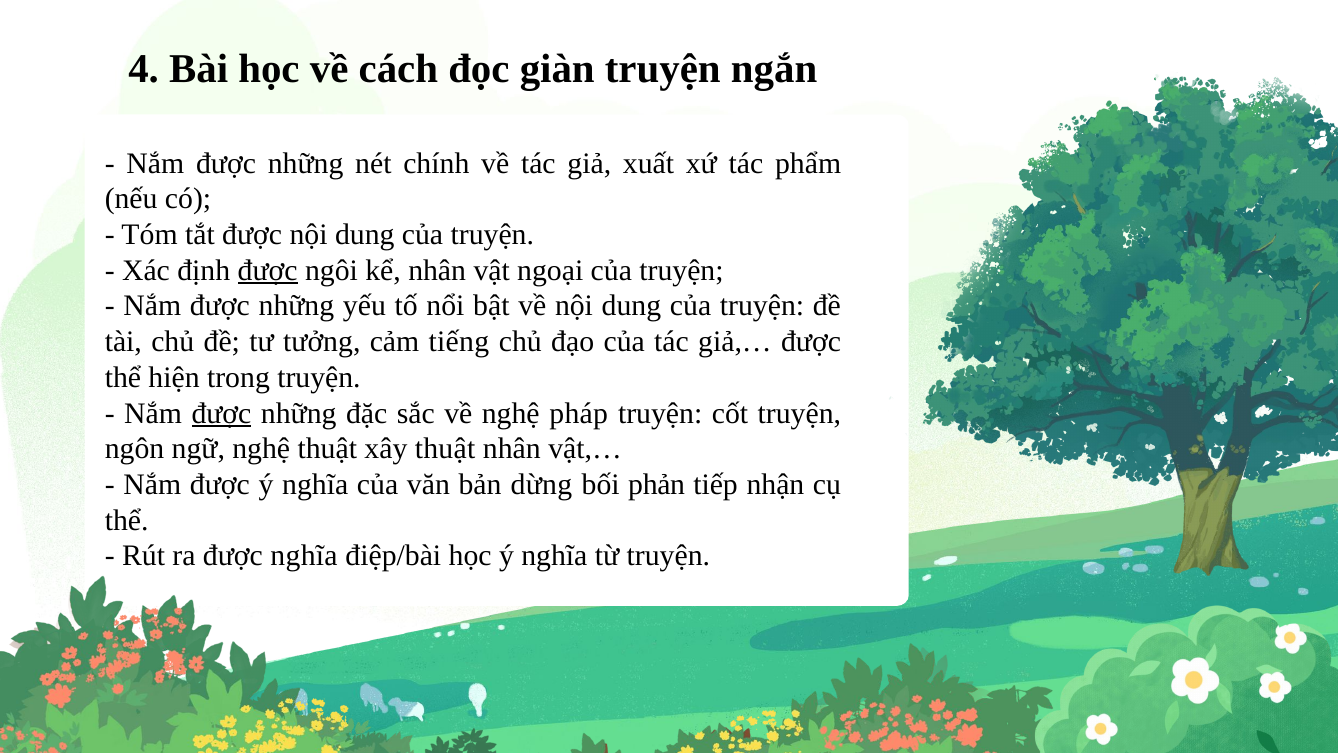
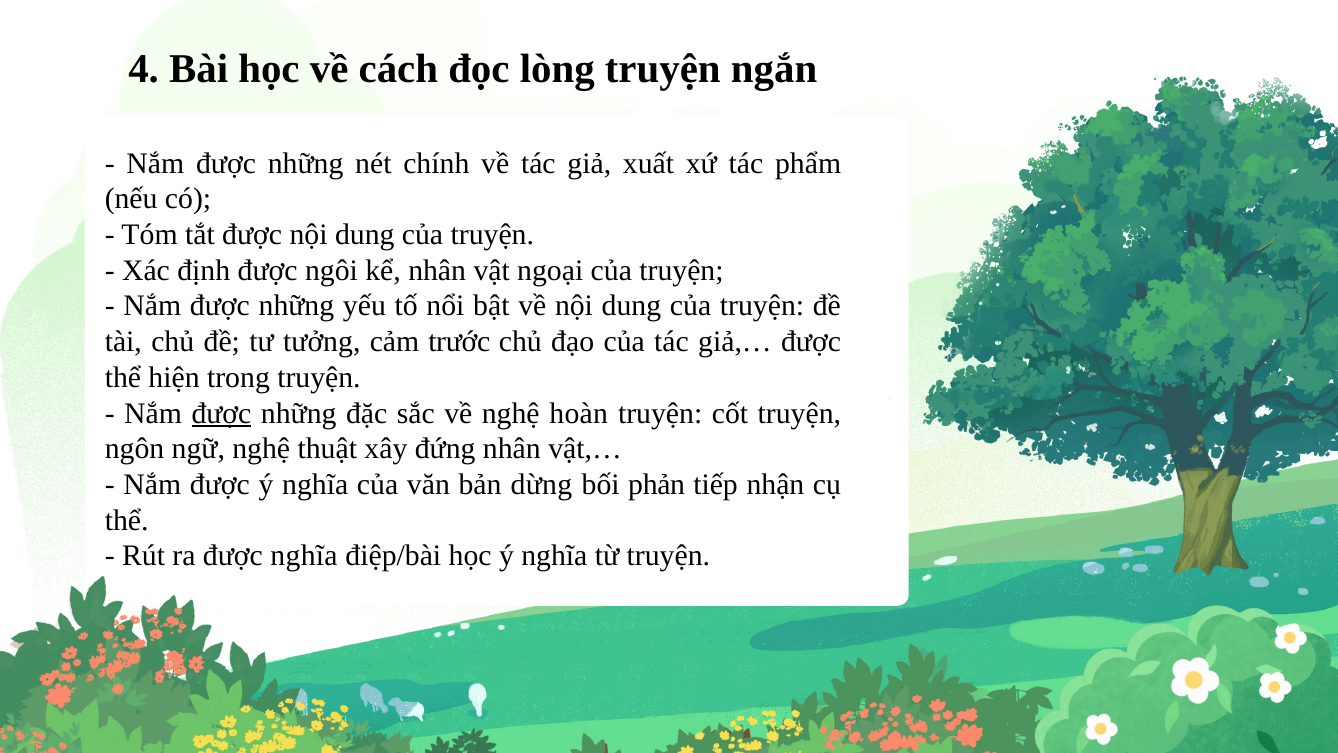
giàn: giàn -> lòng
được at (268, 270) underline: present -> none
tiếng: tiếng -> trước
pháp: pháp -> hoàn
xây thuật: thuật -> đứng
